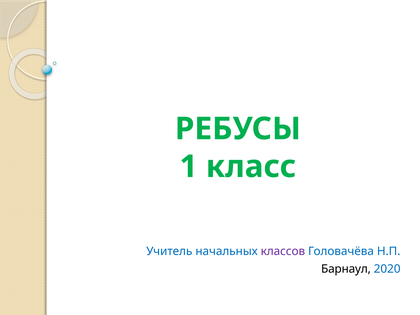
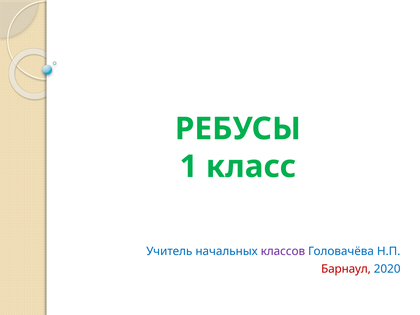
Барнаул colour: black -> red
